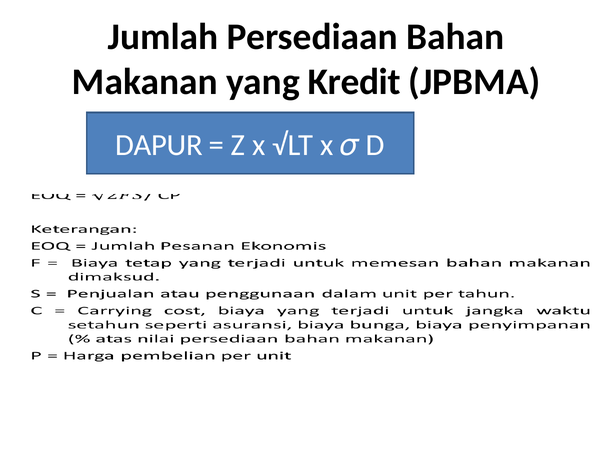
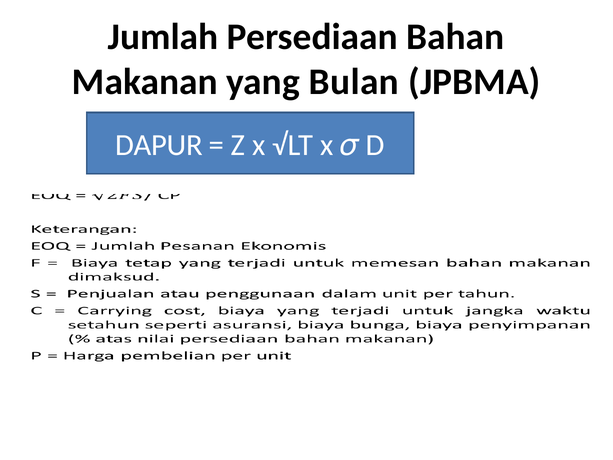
Kredit: Kredit -> Bulan
